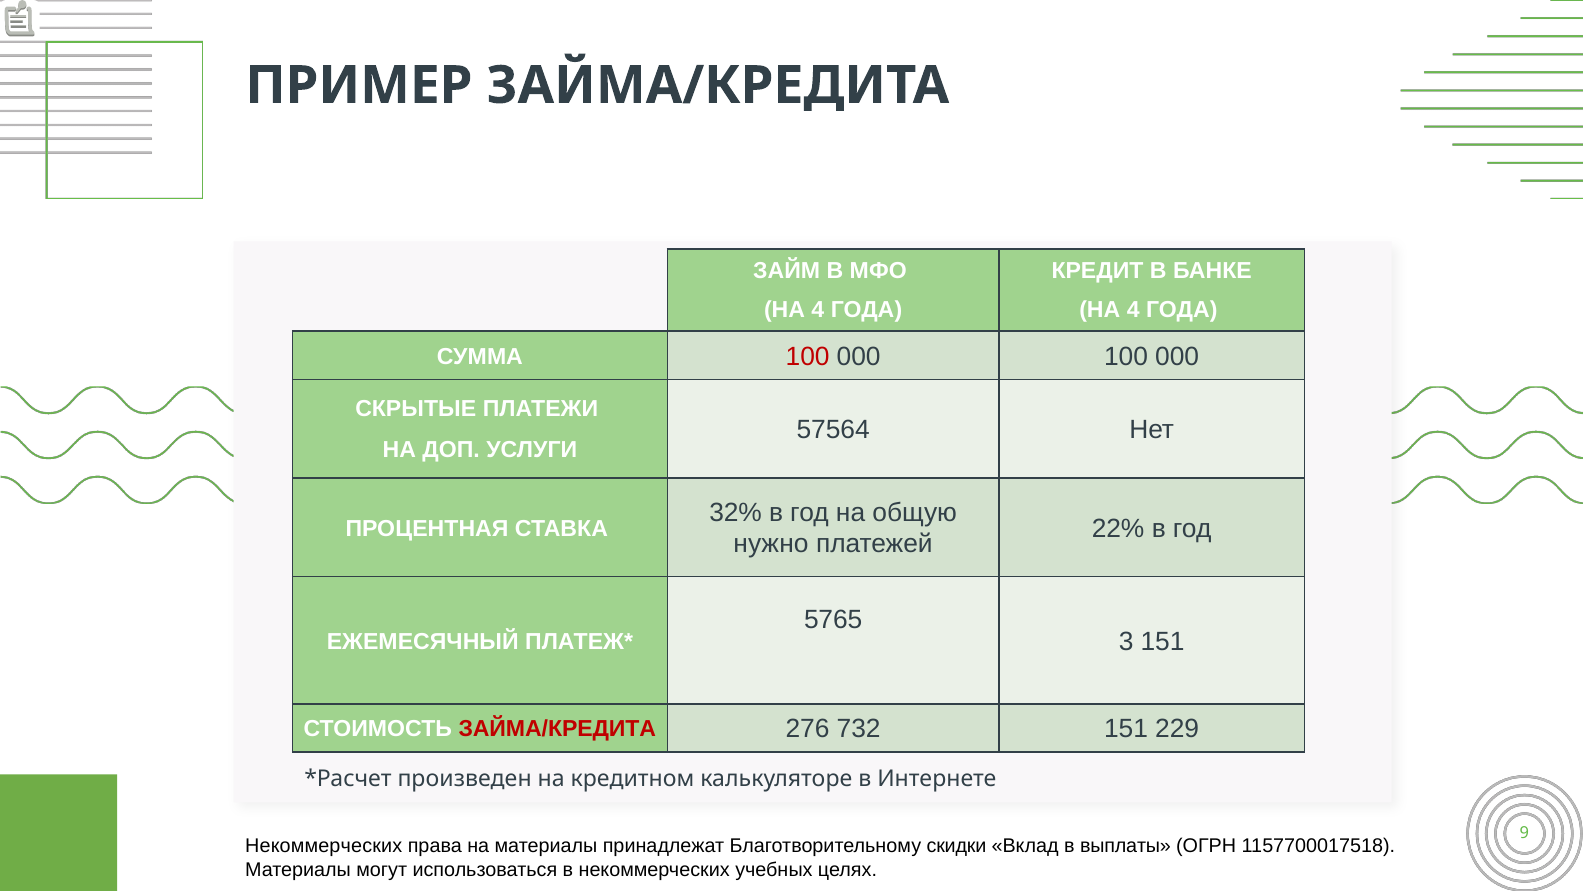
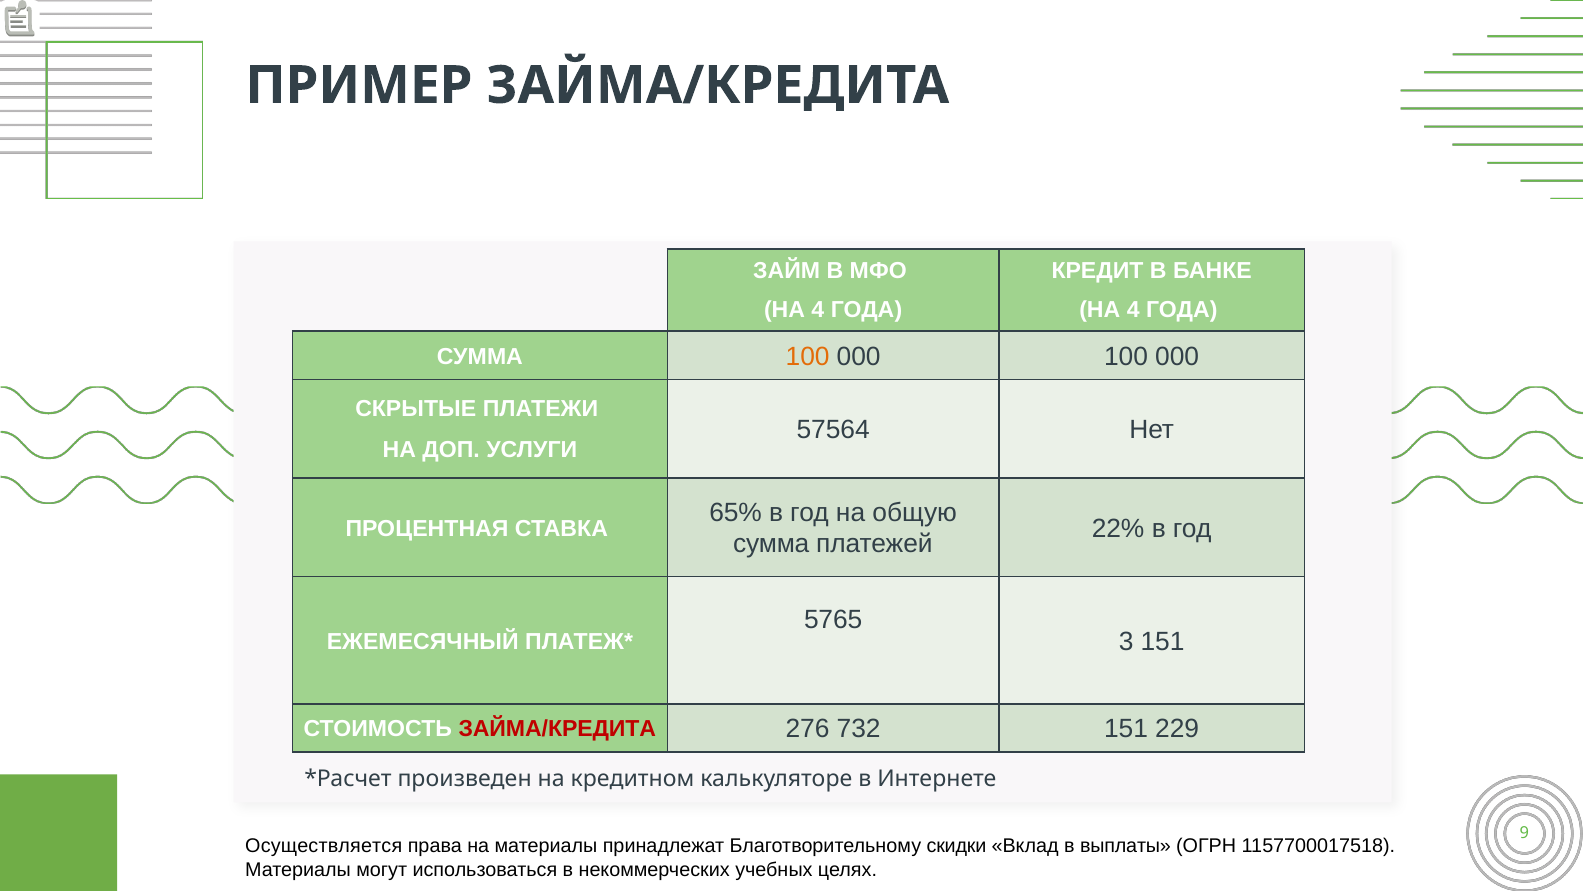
100 at (808, 356) colour: red -> orange
32%: 32% -> 65%
нужно at (771, 544): нужно -> сумма
Некоммерческих at (324, 846): Некоммерческих -> Осуществляется
